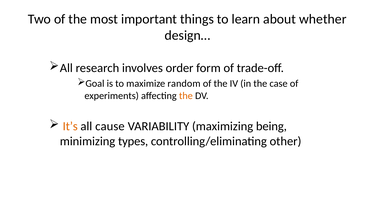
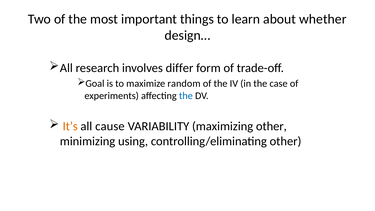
order: order -> differ
the at (186, 96) colour: orange -> blue
maximizing being: being -> other
types: types -> using
